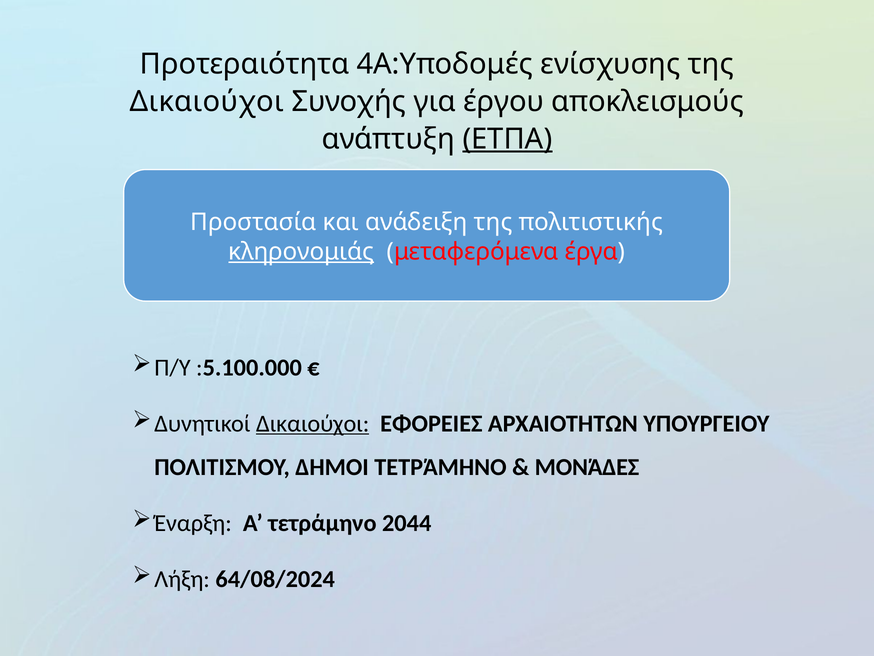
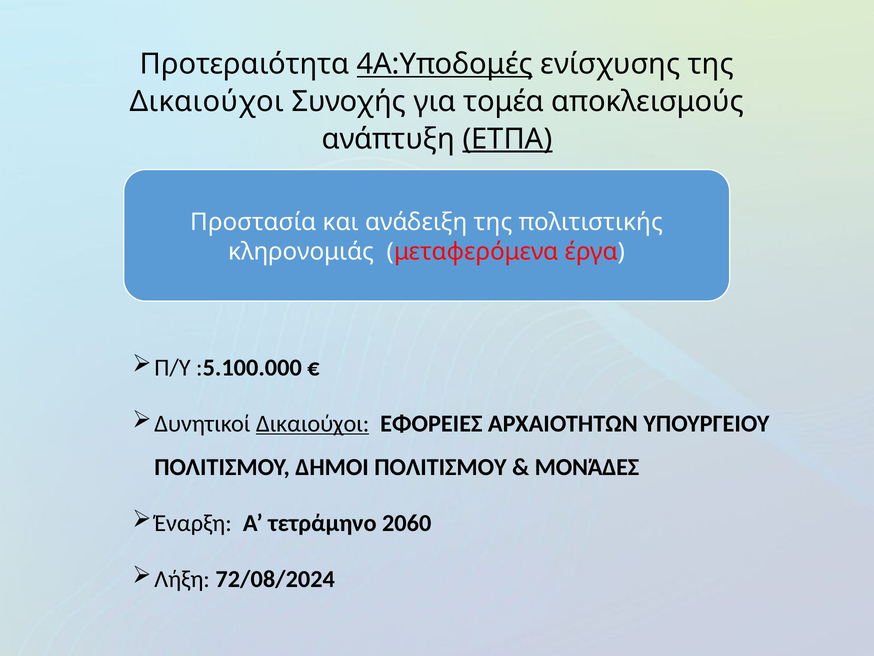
4Α:Υποδομές underline: none -> present
έργου: έργου -> τομέα
κληρονομιάς underline: present -> none
ΔΗΜΟΙ ΤΕΤΡΆΜΗΝΟ: ΤΕΤΡΆΜΗΝΟ -> ΠΟΛΙΤΙΣΜΟΥ
2044: 2044 -> 2060
64/08/2024: 64/08/2024 -> 72/08/2024
